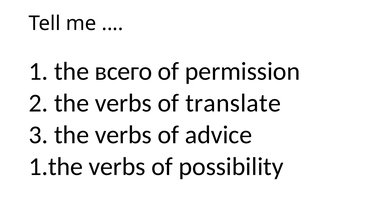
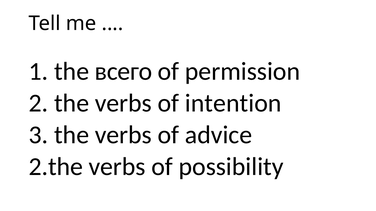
translate: translate -> intention
1.the: 1.the -> 2.the
